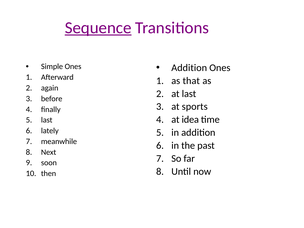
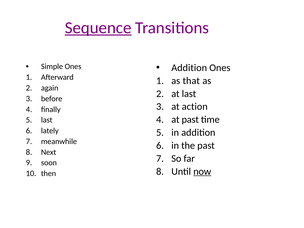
sports: sports -> action
at idea: idea -> past
now underline: none -> present
